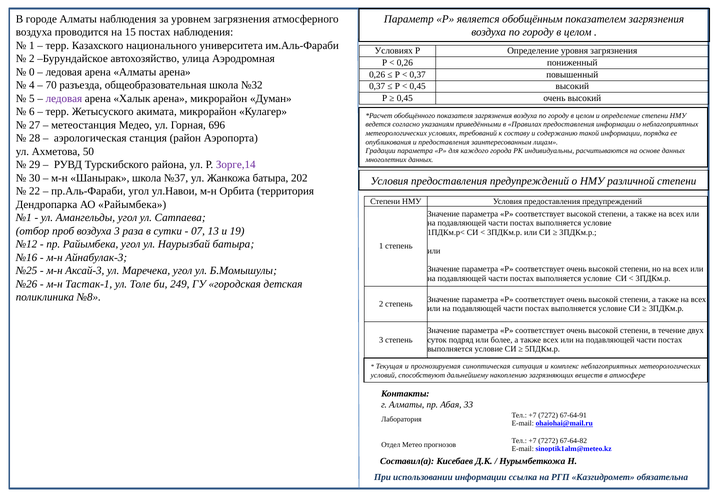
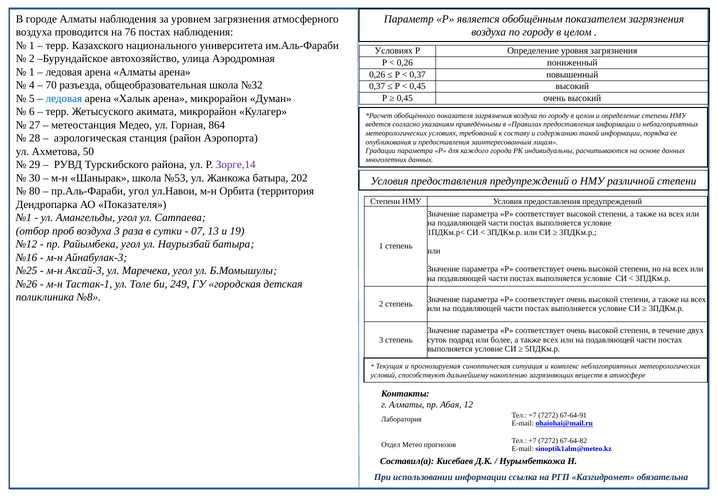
15: 15 -> 76
0 at (32, 72): 0 -> 1
ледовая at (64, 99) colour: purple -> blue
696: 696 -> 864
№37: №37 -> №53
22: 22 -> 80
АО Райымбека: Райымбека -> Показателя
33: 33 -> 12
